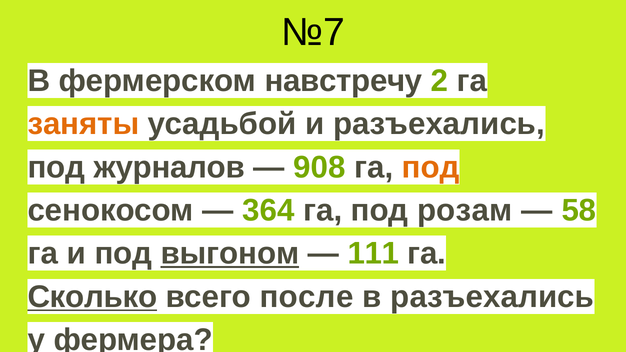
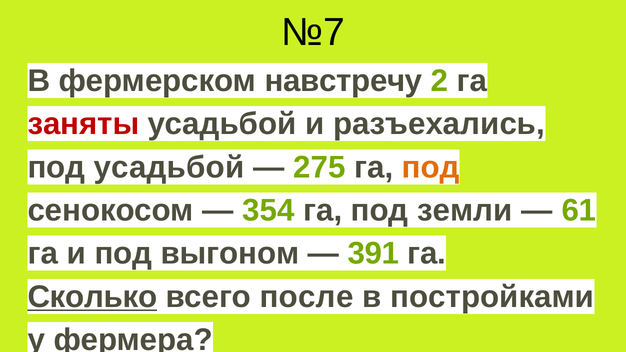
заняты colour: orange -> red
под журналов: журналов -> усадьбой
908: 908 -> 275
364: 364 -> 354
розам: розам -> земли
58: 58 -> 61
выгоном underline: present -> none
111: 111 -> 391
в разъехались: разъехались -> постройками
